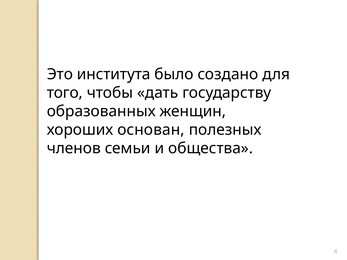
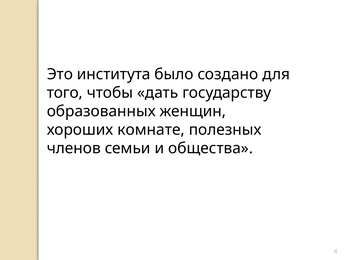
основан: основан -> комнате
